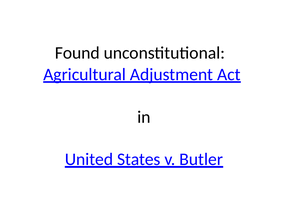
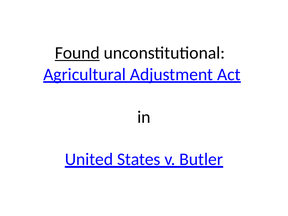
Found underline: none -> present
